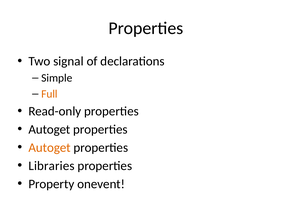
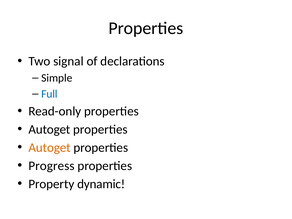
Full colour: orange -> blue
Libraries: Libraries -> Progress
onevent: onevent -> dynamic
